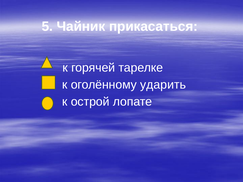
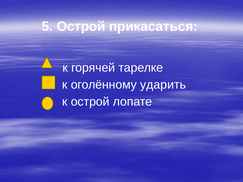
5 Чайник: Чайник -> Острой
